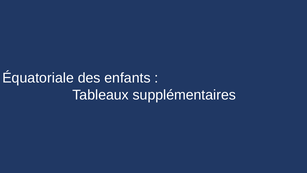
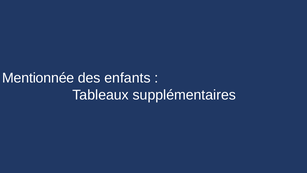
Équatoriale: Équatoriale -> Mentionnée
